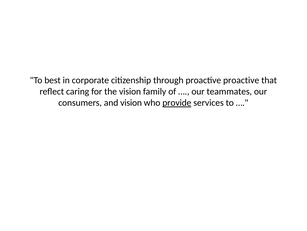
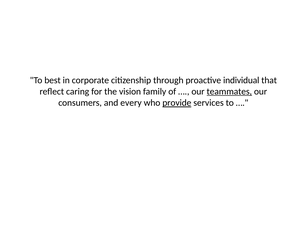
proactive proactive: proactive -> individual
teammates underline: none -> present
and vision: vision -> every
